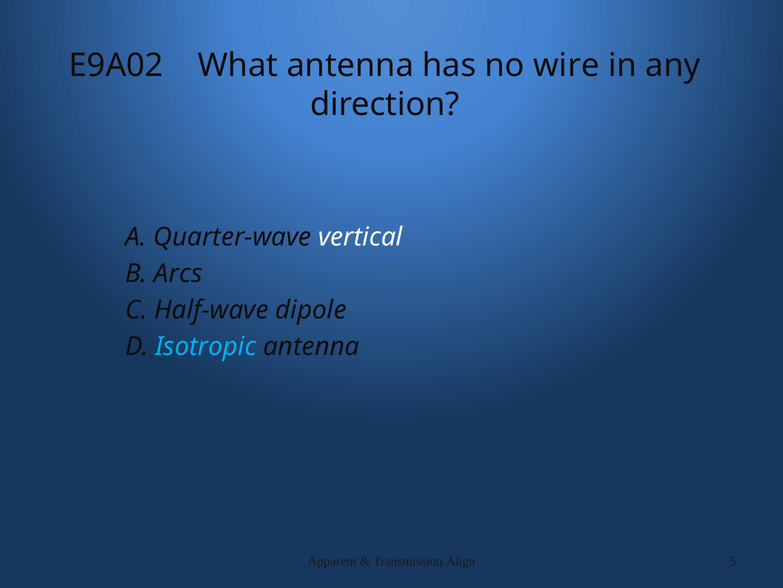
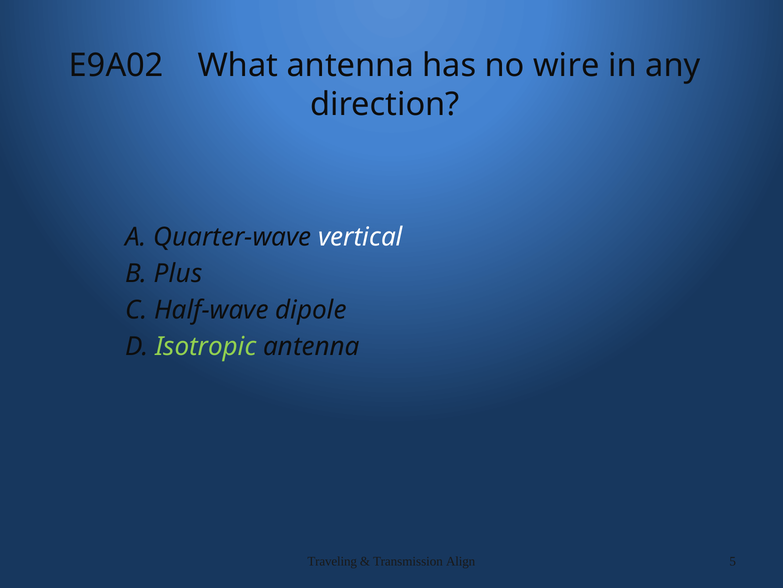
Arcs: Arcs -> Plus
Isotropic colour: light blue -> light green
Apparent: Apparent -> Traveling
